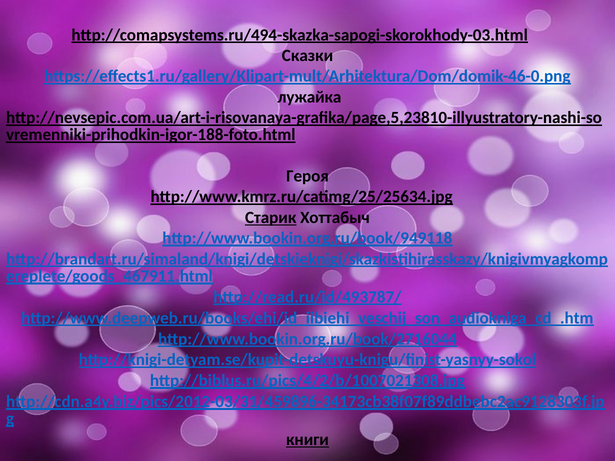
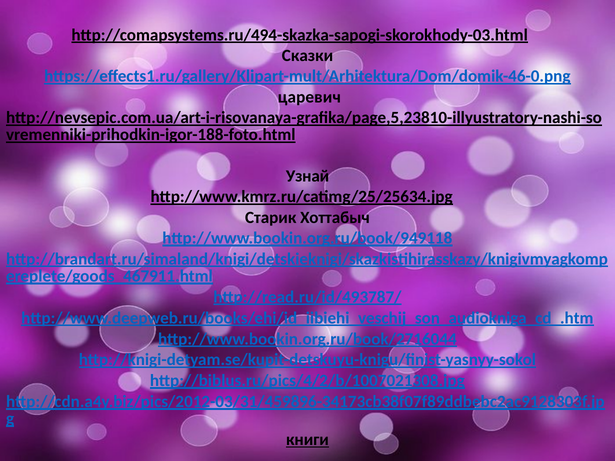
лужайка: лужайка -> царевич
Героя: Героя -> Узнай
Старик underline: present -> none
